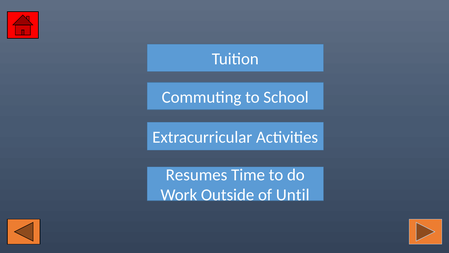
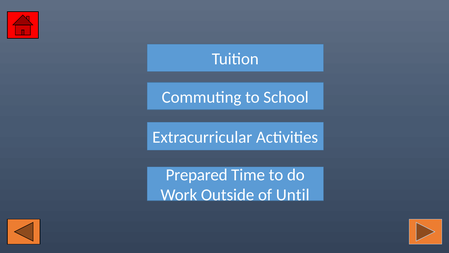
Resumes: Resumes -> Prepared
